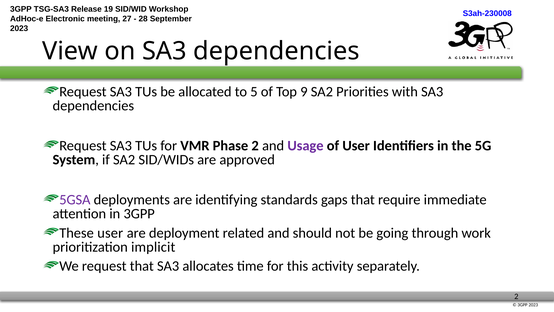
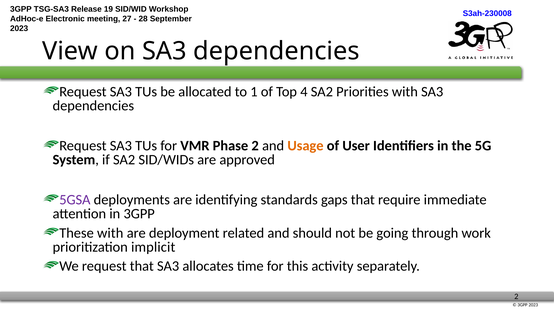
5: 5 -> 1
9: 9 -> 4
Usage colour: purple -> orange
These user: user -> with
